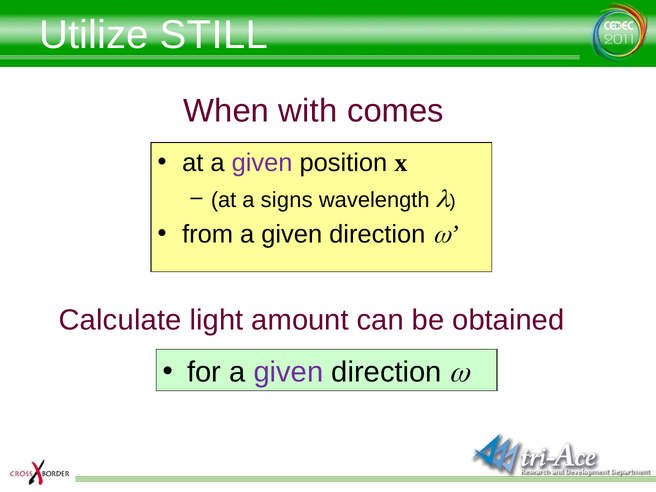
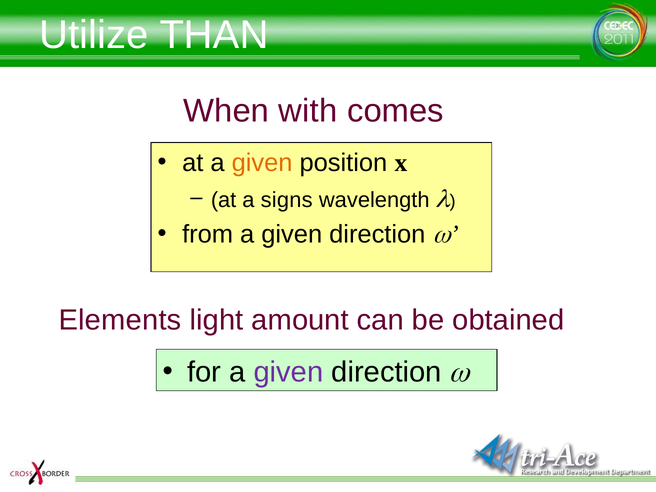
STILL: STILL -> THAN
given at (262, 163) colour: purple -> orange
Calculate: Calculate -> Elements
